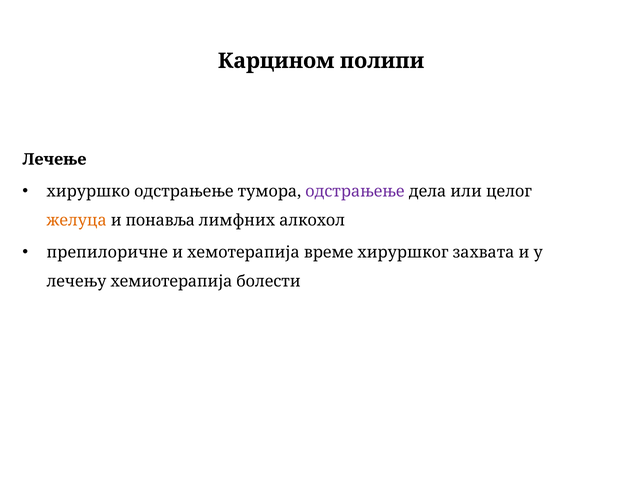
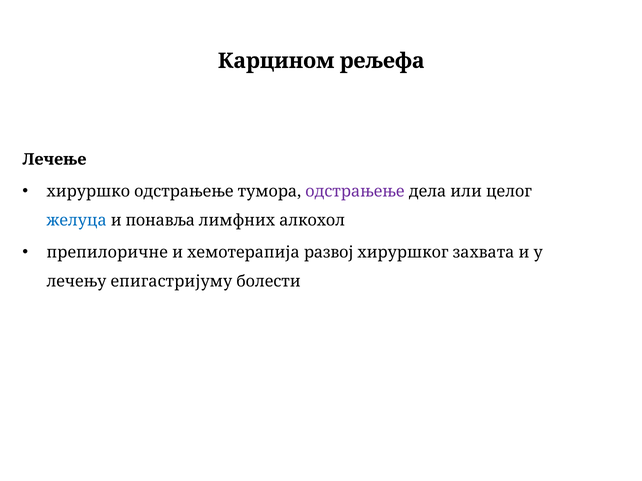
полипи: полипи -> рељефа
желуца colour: orange -> blue
време: време -> развој
хемиотерапија: хемиотерапија -> епигастријуму
